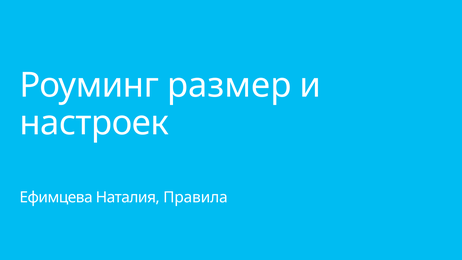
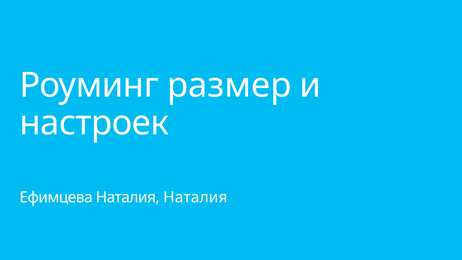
Наталия Правила: Правила -> Наталия
